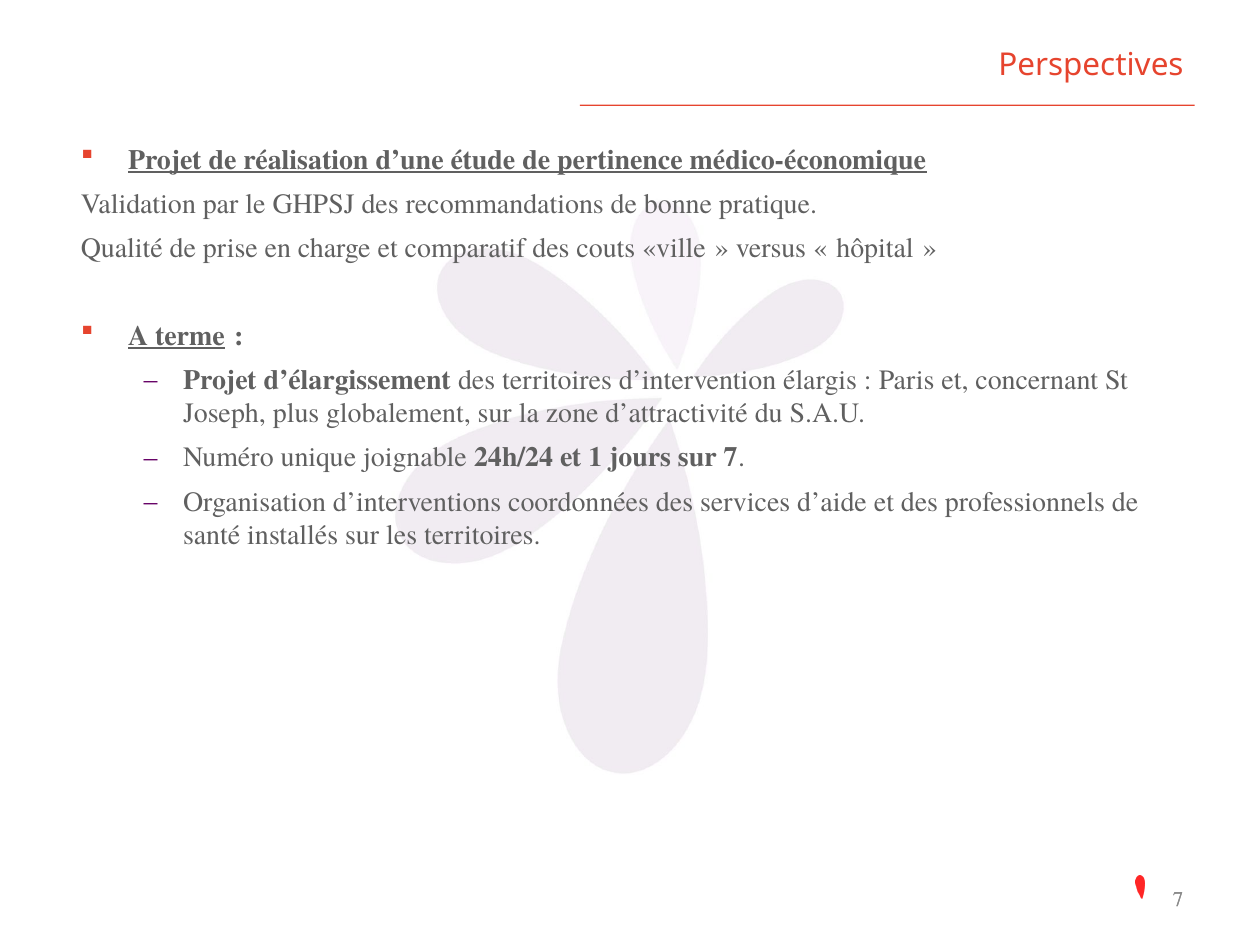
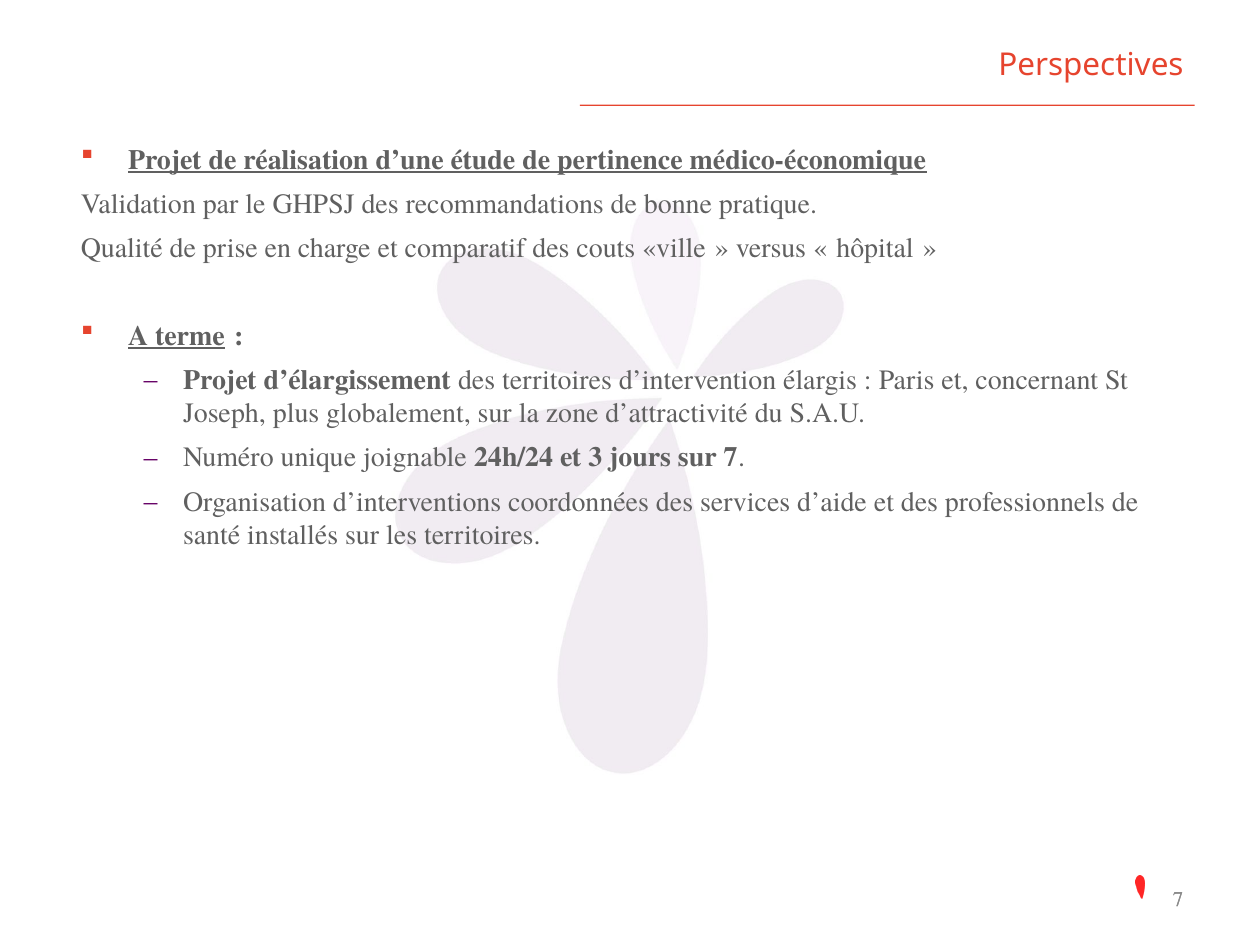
1: 1 -> 3
